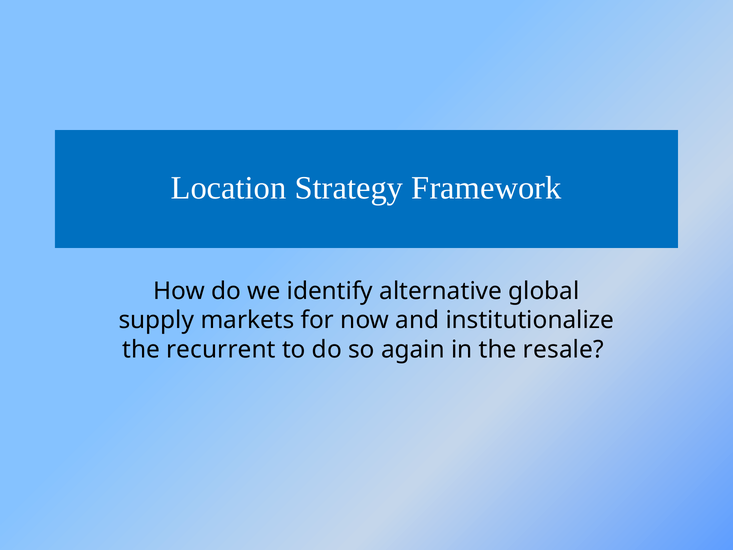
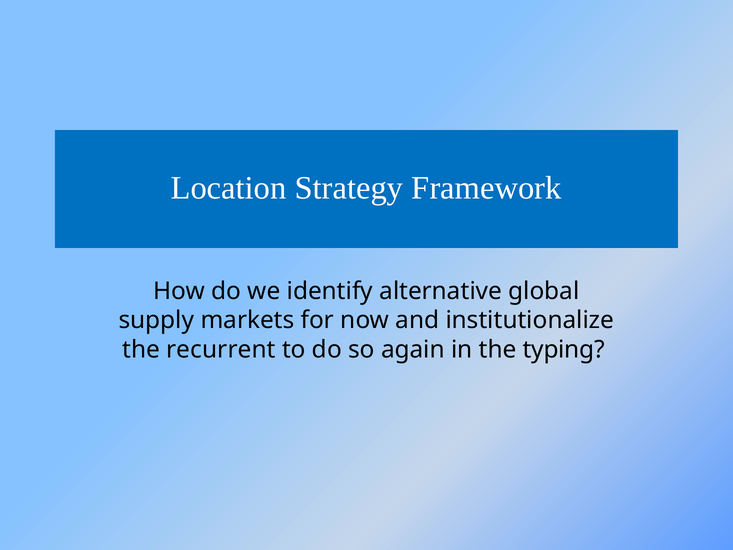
resale: resale -> typing
